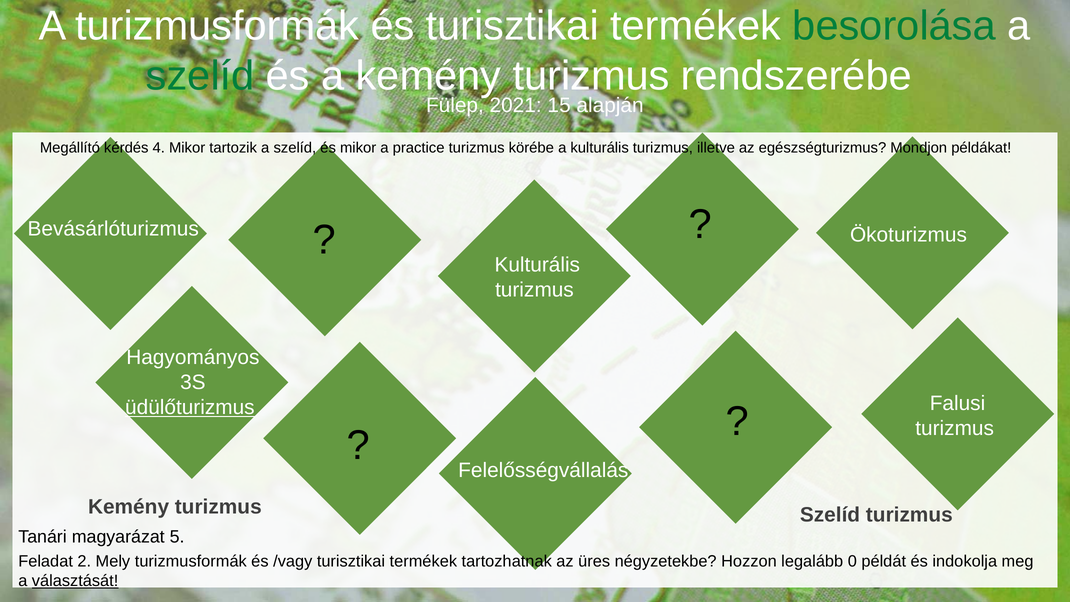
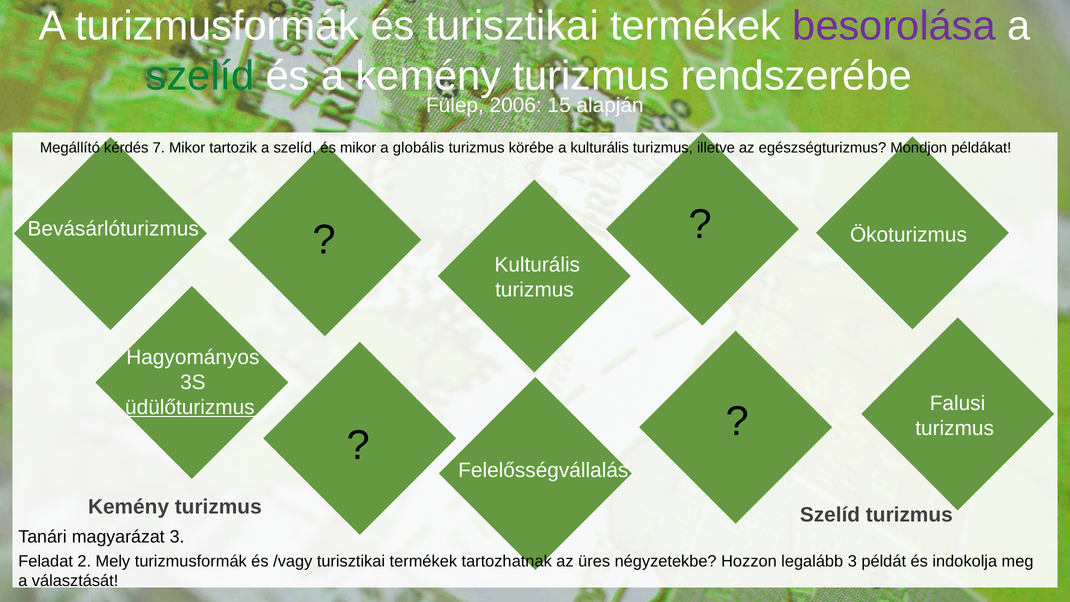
besorolása colour: green -> purple
2021: 2021 -> 2006
4: 4 -> 7
practice: practice -> globális
magyarázat 5: 5 -> 3
legalább 0: 0 -> 3
választását underline: present -> none
